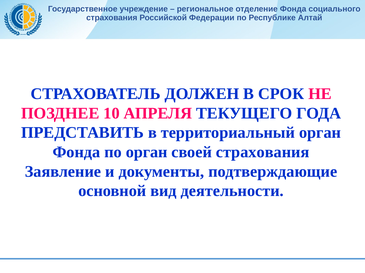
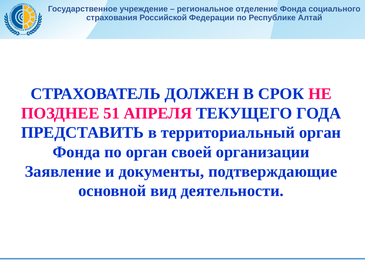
10: 10 -> 51
своей страхования: страхования -> организации
